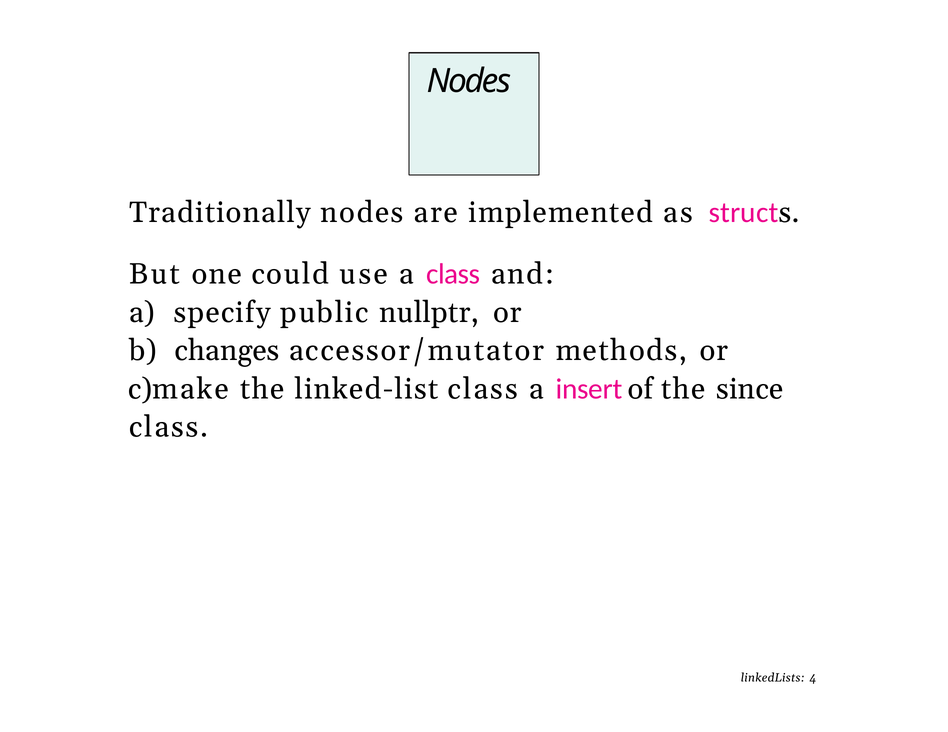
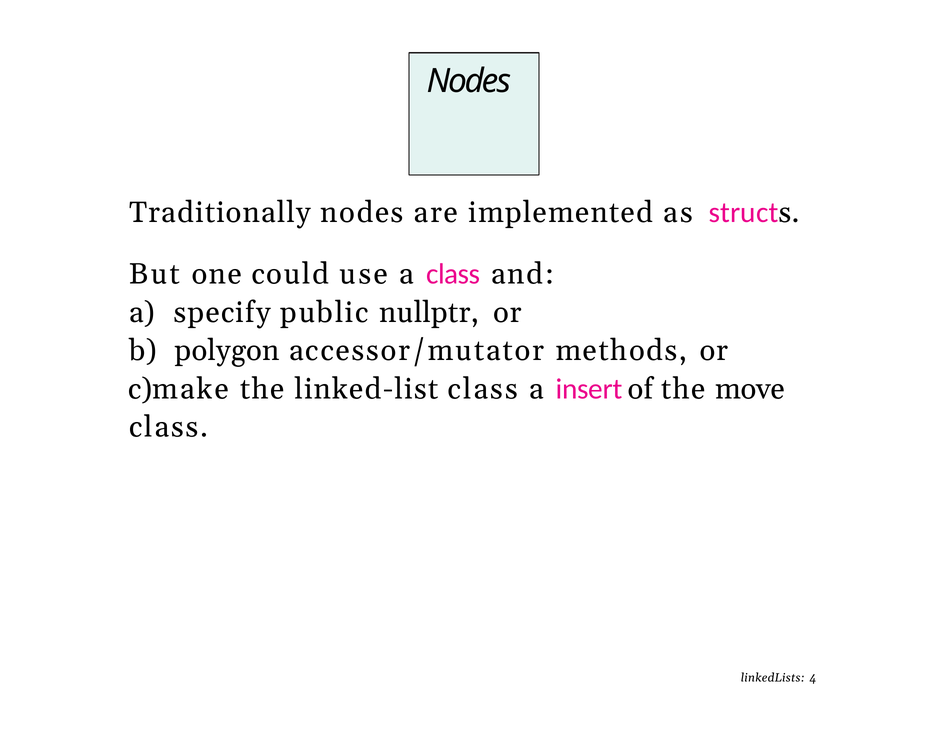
changes: changes -> polygon
since: since -> move
